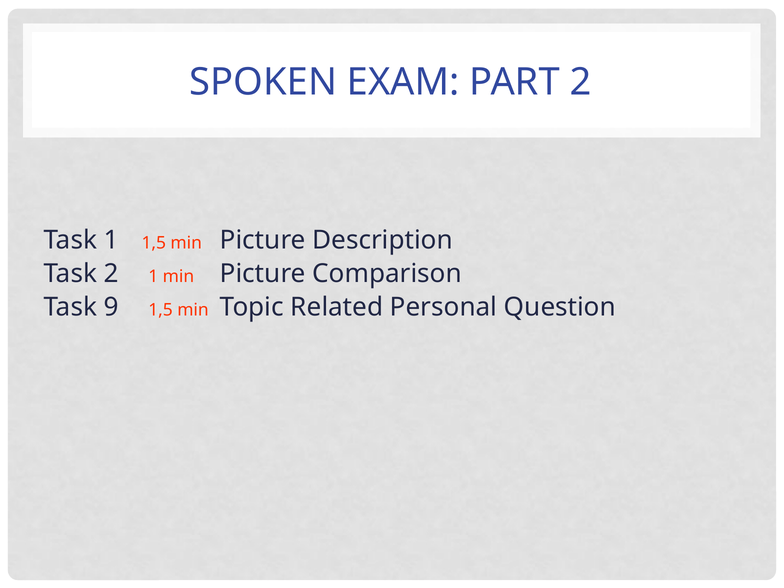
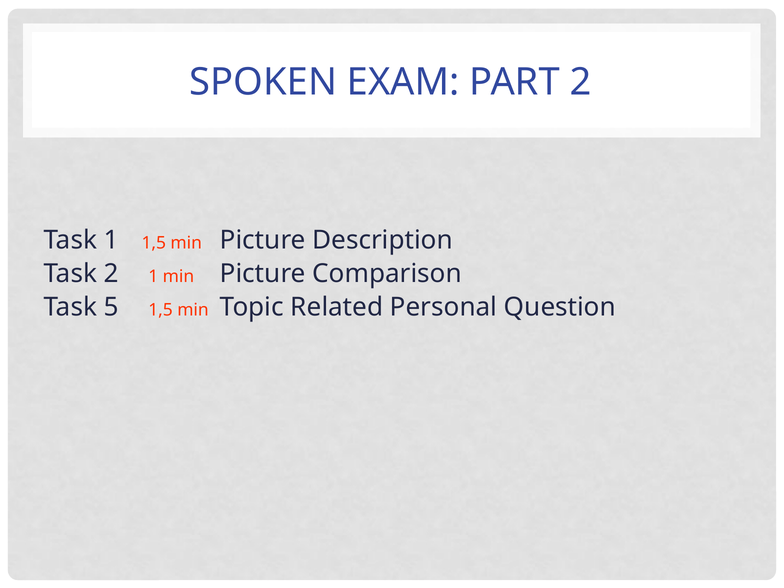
9: 9 -> 5
